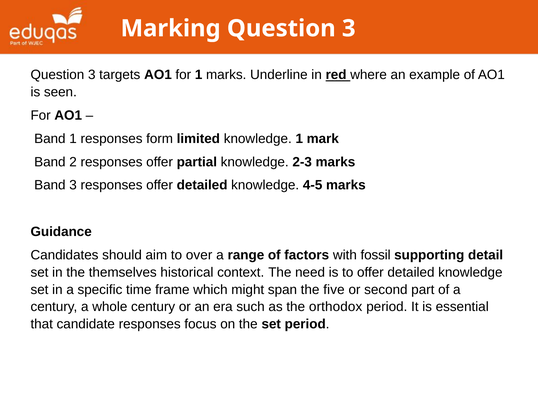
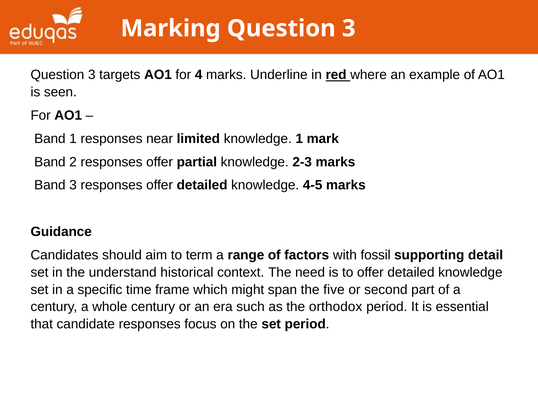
for 1: 1 -> 4
form: form -> near
over: over -> term
themselves: themselves -> understand
